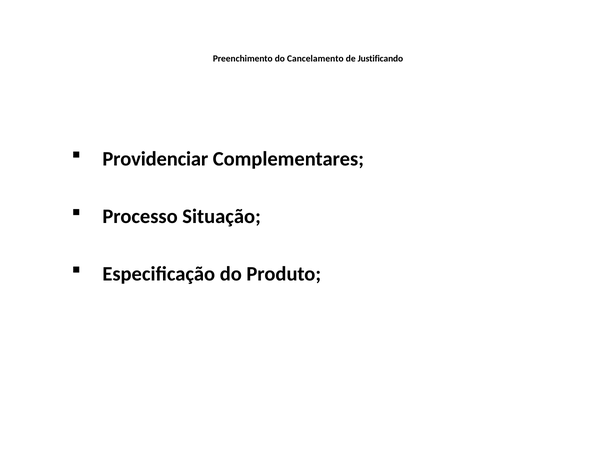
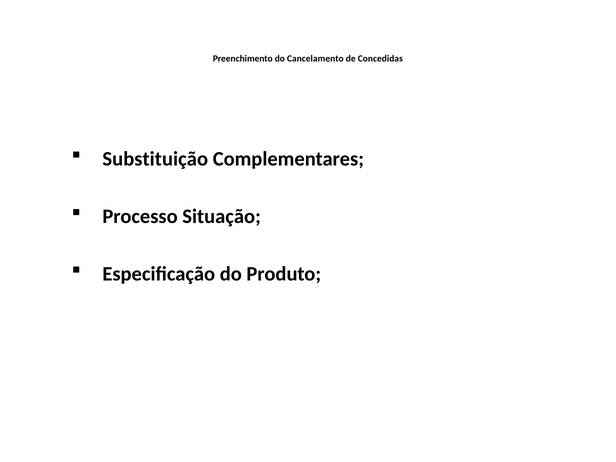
Justificando: Justificando -> Concedidas
Providenciar: Providenciar -> Substituição
